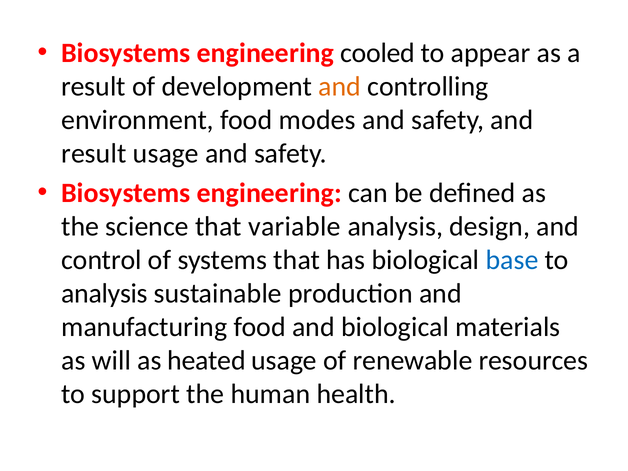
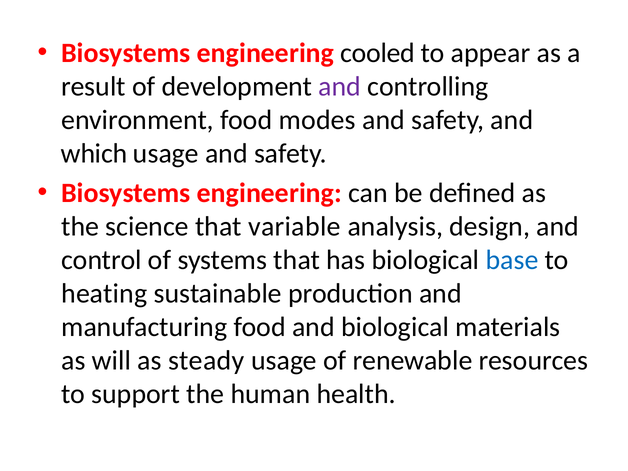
and at (340, 87) colour: orange -> purple
result at (94, 154): result -> which
analysis at (104, 293): analysis -> heating
heated: heated -> steady
